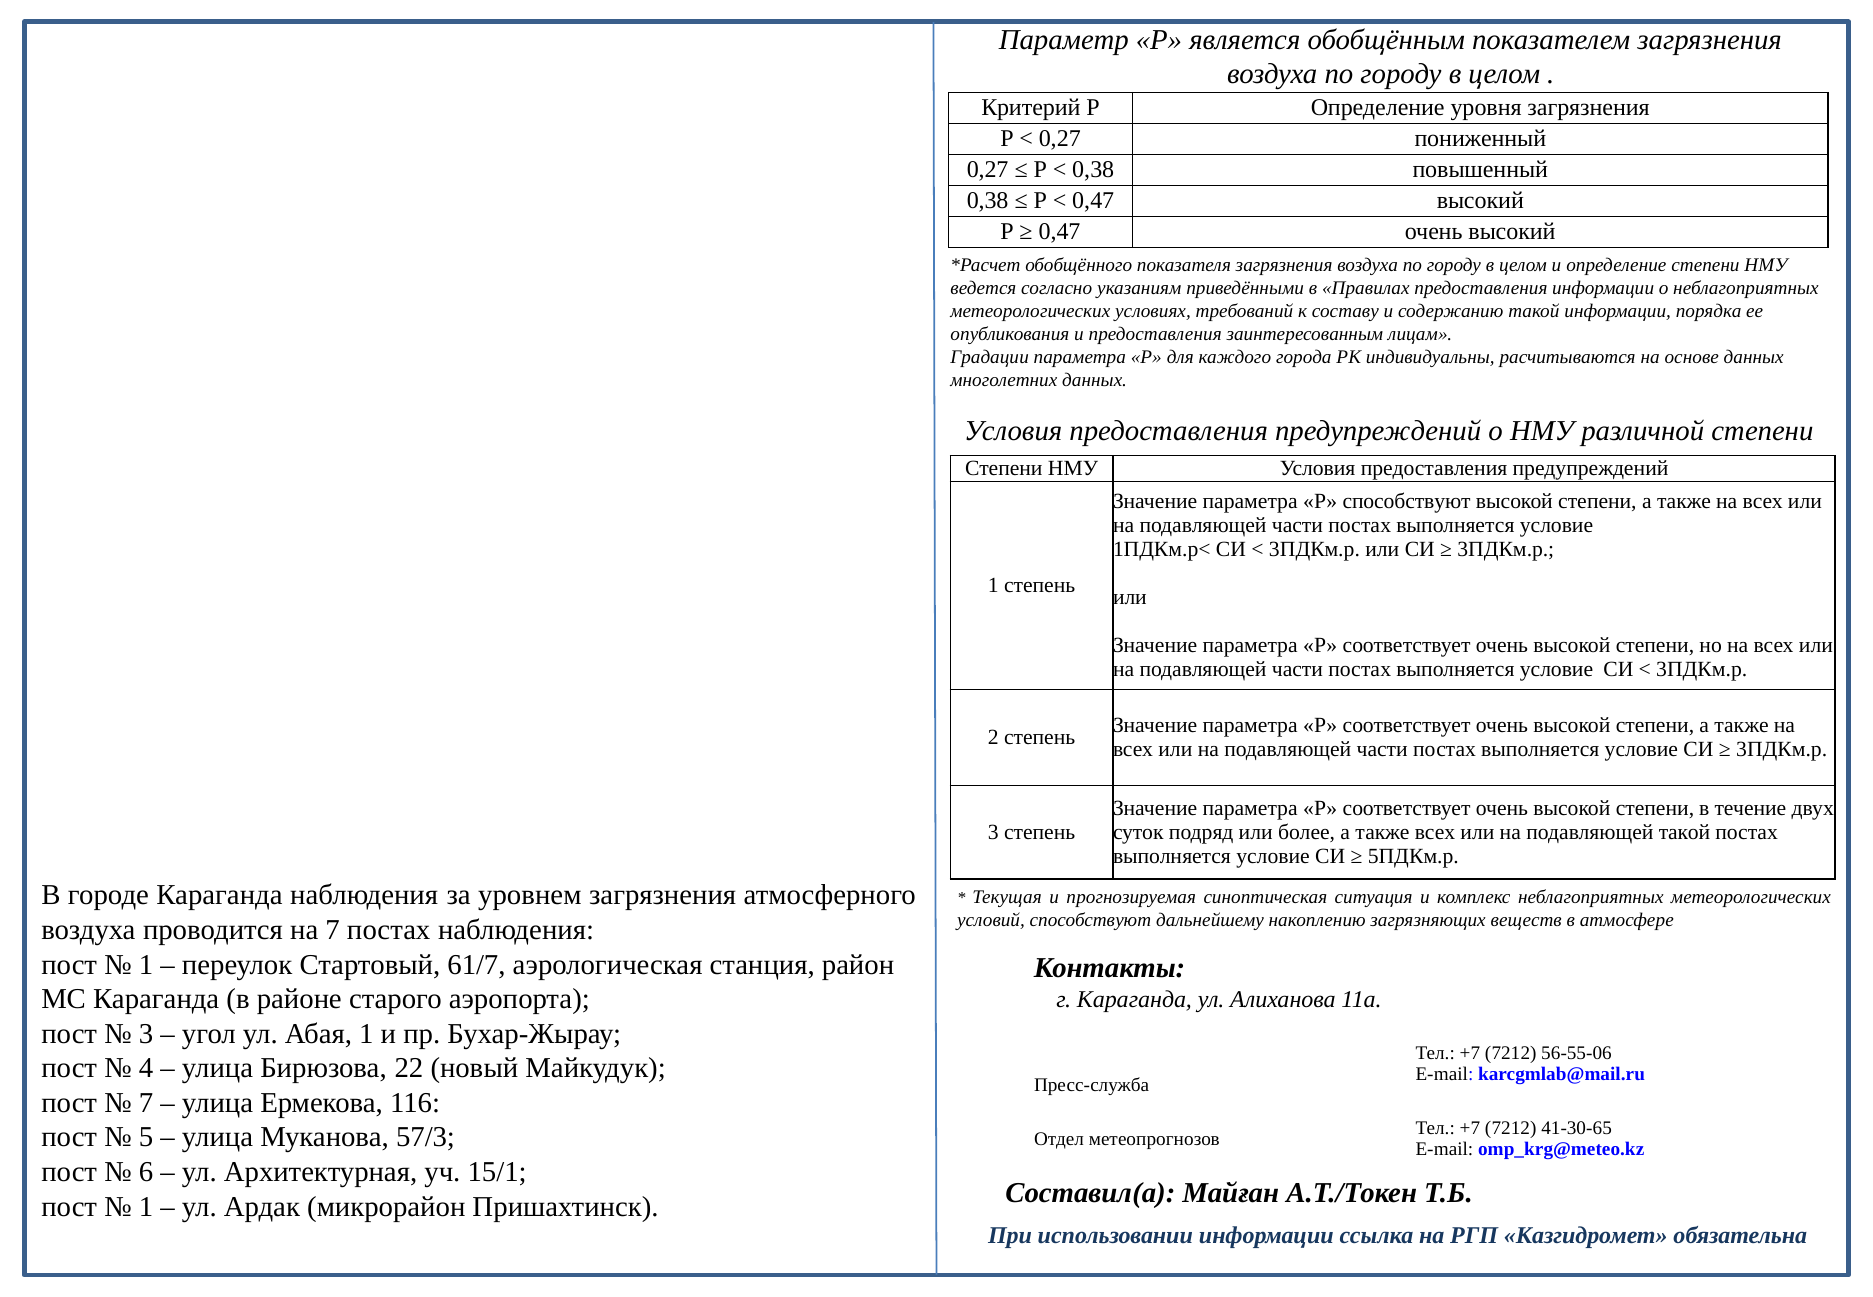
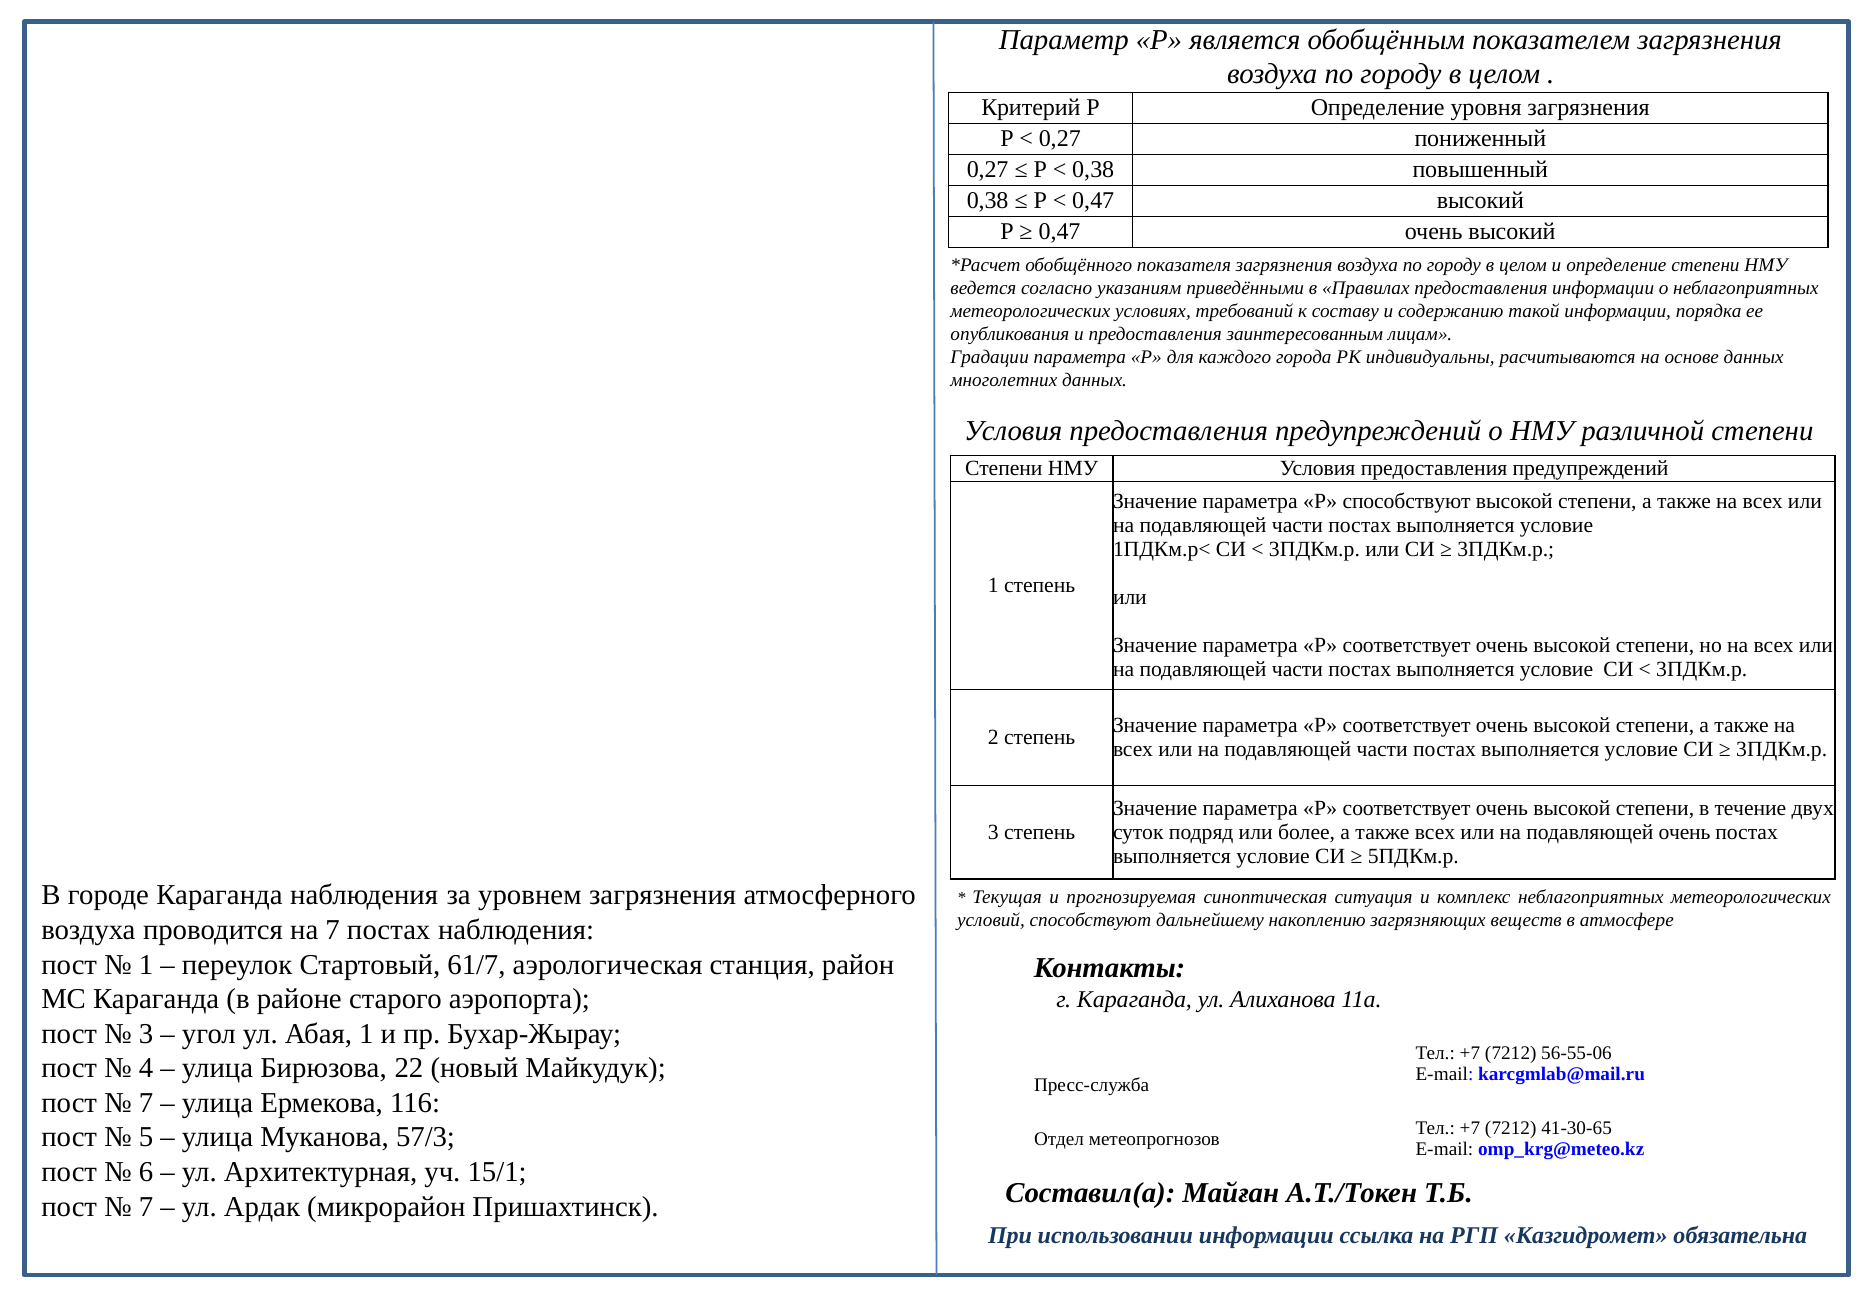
подавляющей такой: такой -> очень
1 at (146, 1206): 1 -> 7
